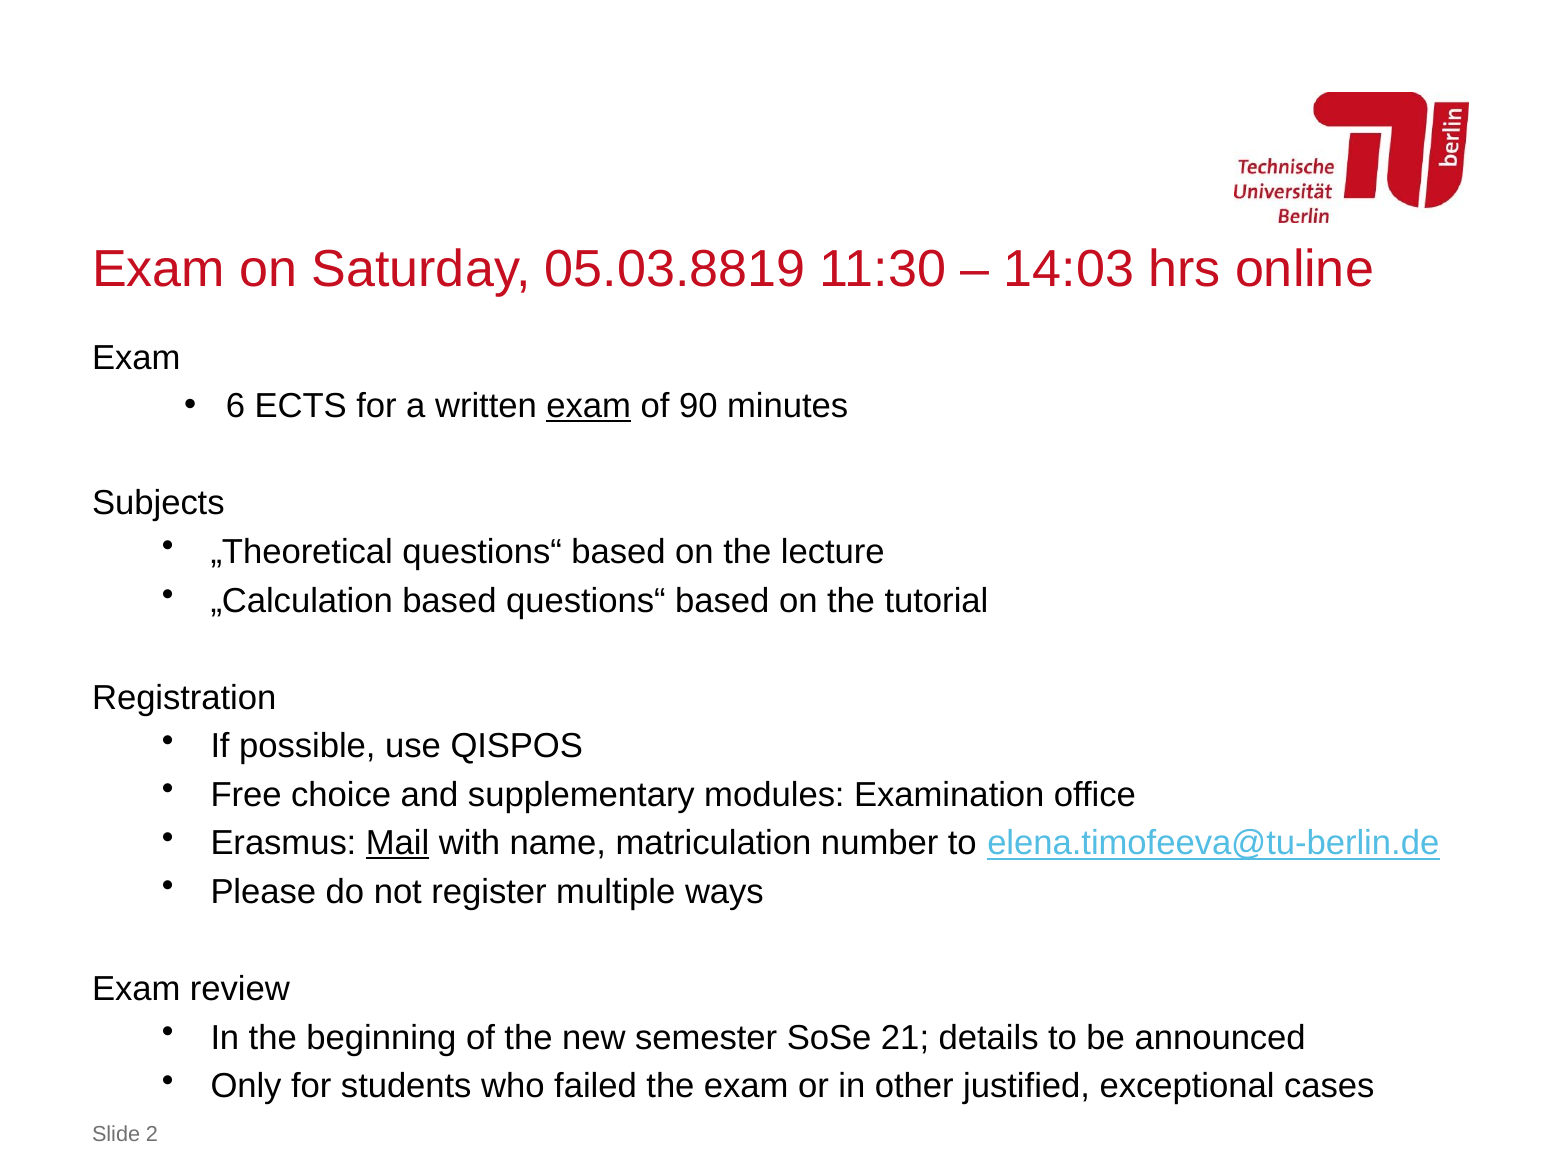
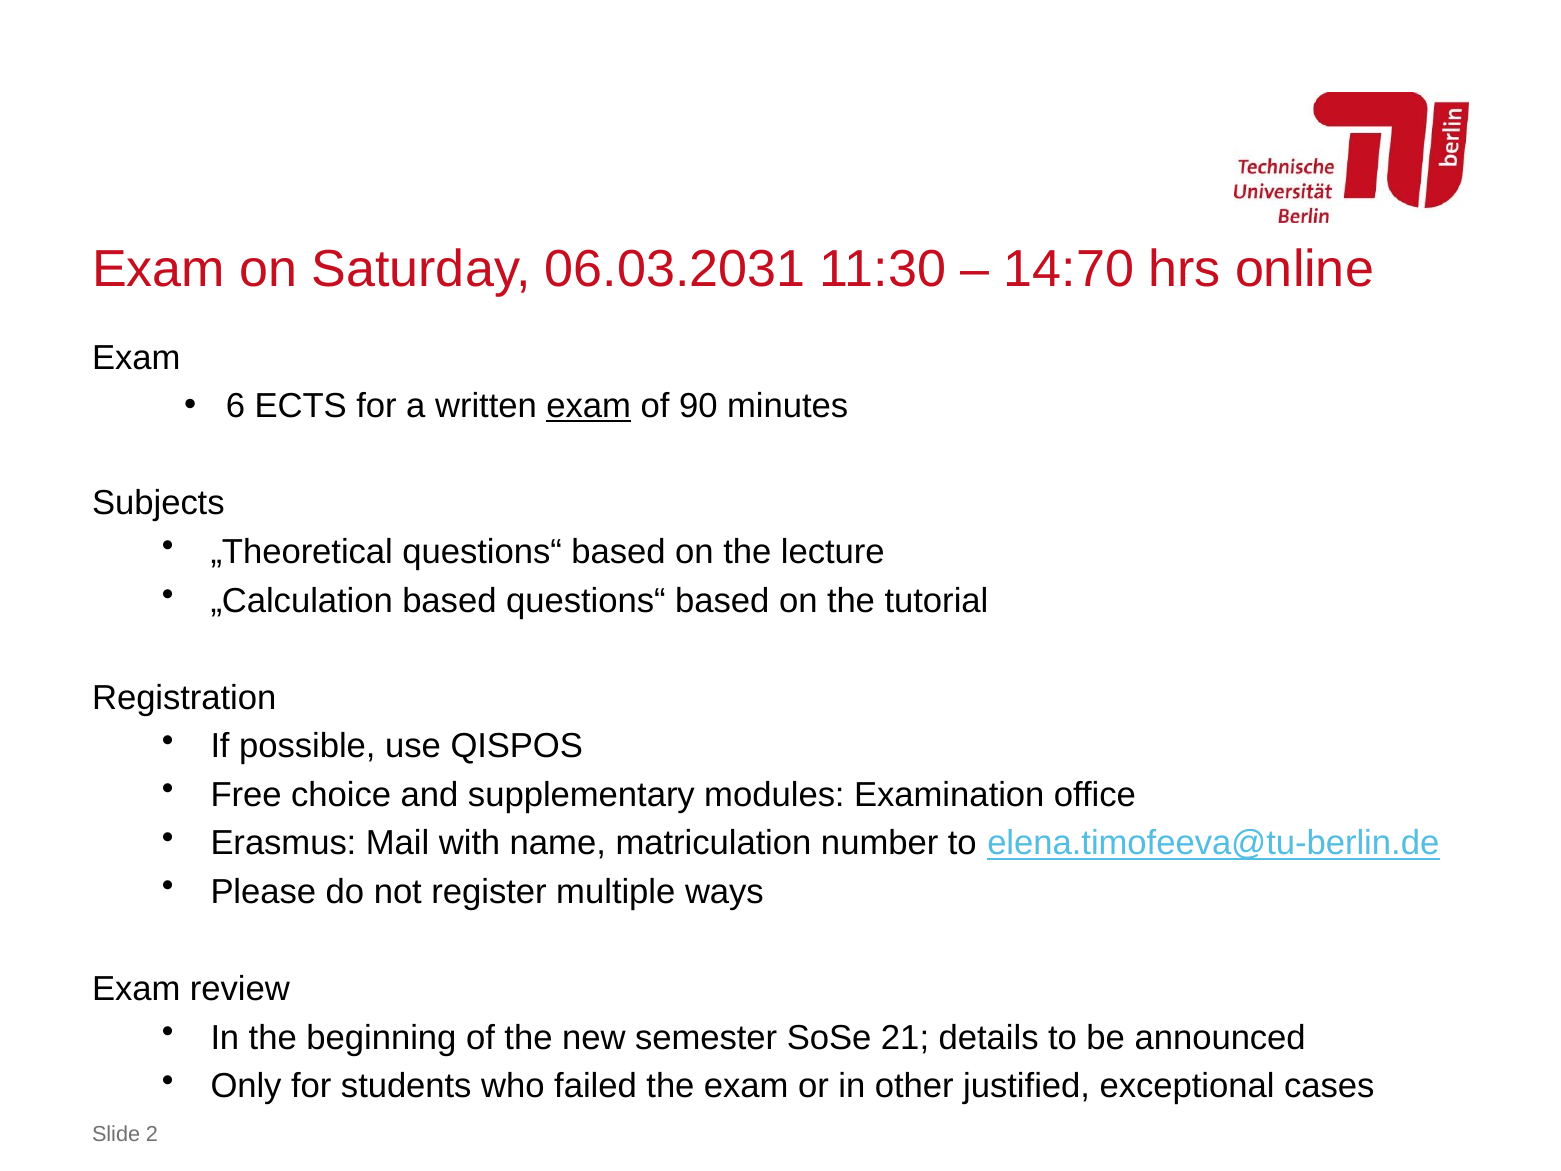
05.03.8819: 05.03.8819 -> 06.03.2031
14:03: 14:03 -> 14:70
Mail underline: present -> none
